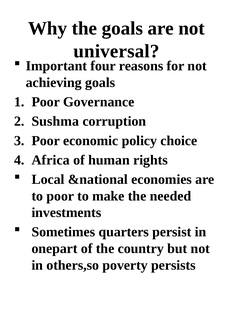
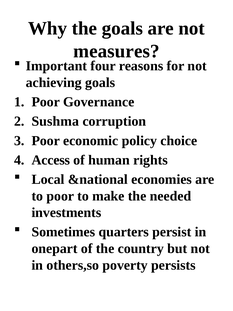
universal: universal -> measures
Africa: Africa -> Access
